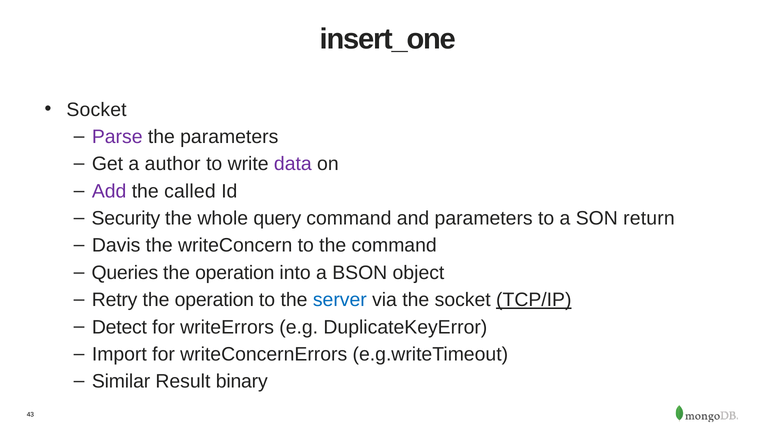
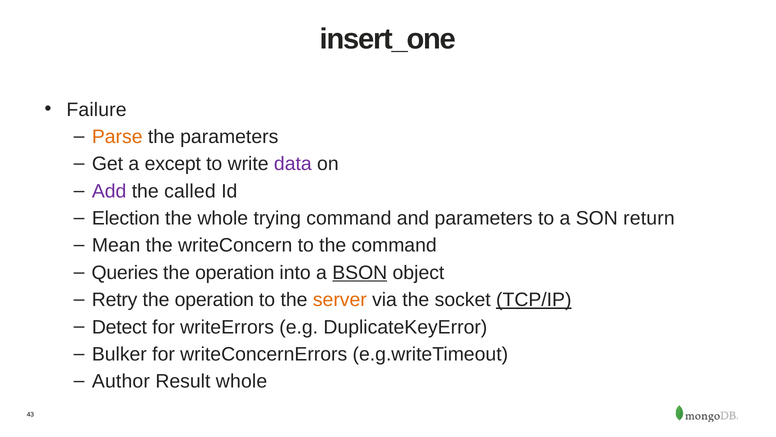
Socket at (97, 110): Socket -> Failure
Parse colour: purple -> orange
author: author -> except
Security: Security -> Election
query: query -> trying
Davis: Davis -> Mean
BSON underline: none -> present
server colour: blue -> orange
Import: Import -> Bulker
Similar: Similar -> Author
Result binary: binary -> whole
